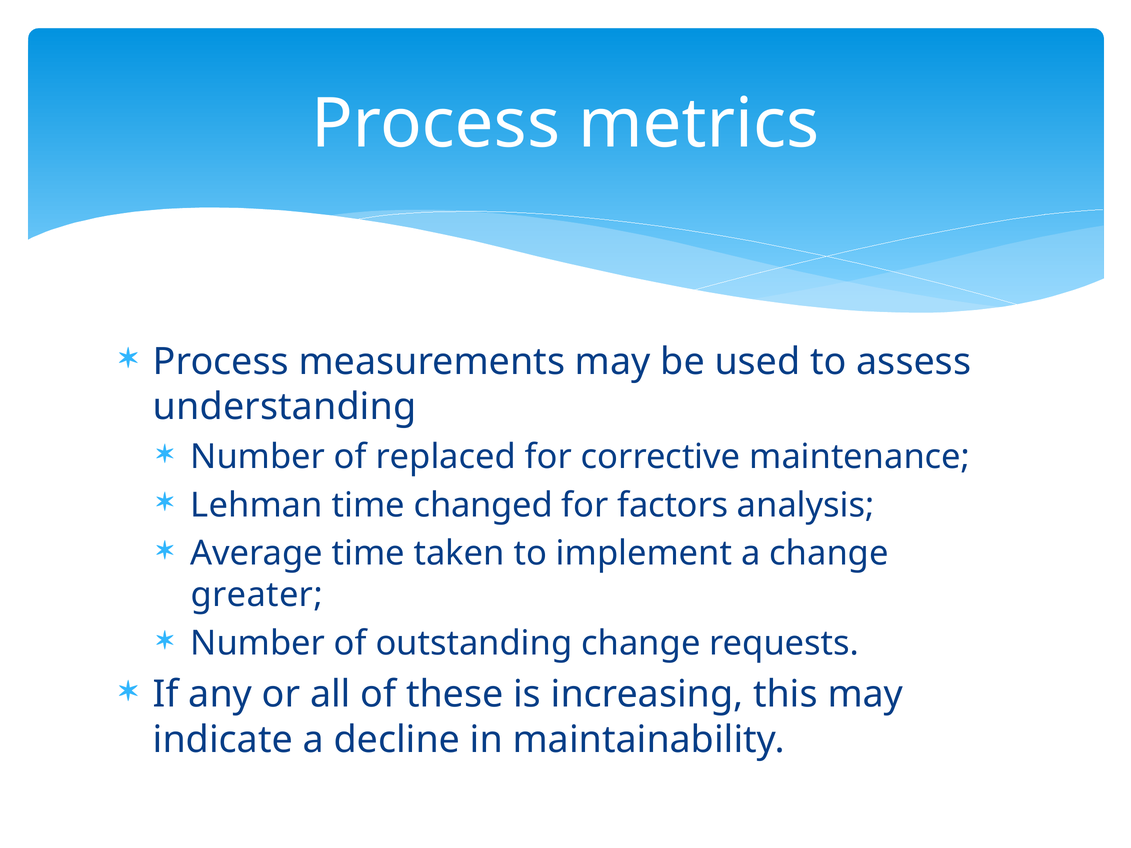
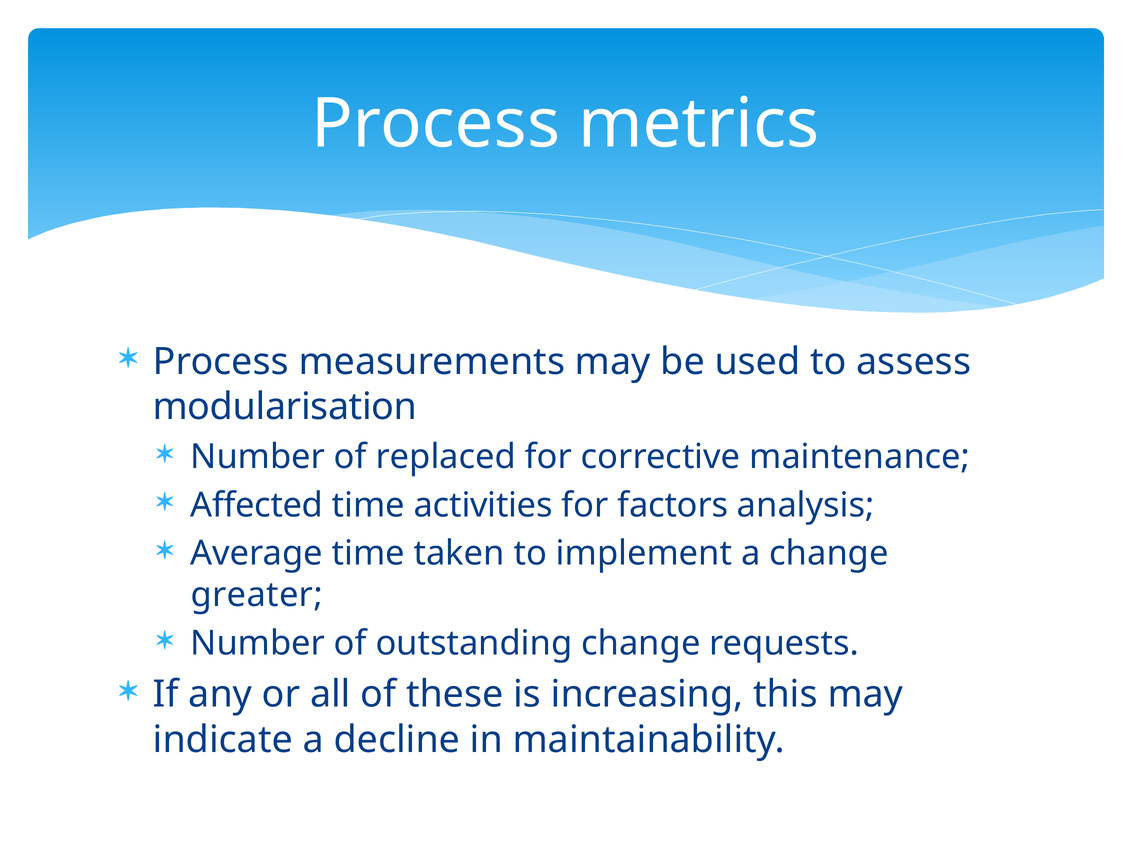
understanding: understanding -> modularisation
Lehman: Lehman -> Affected
changed: changed -> activities
